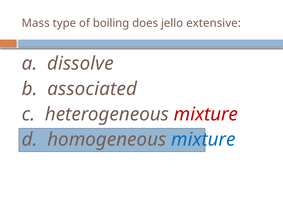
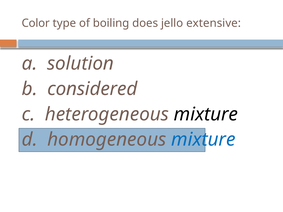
Mass: Mass -> Color
dissolve: dissolve -> solution
associated: associated -> considered
mixture at (206, 114) colour: red -> black
